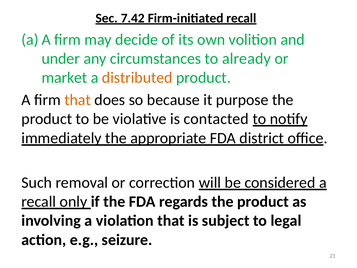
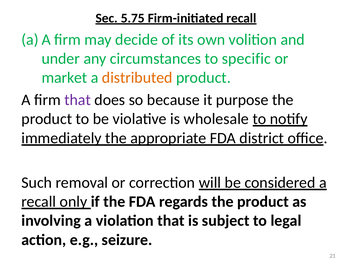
7.42: 7.42 -> 5.75
already: already -> specific
that at (78, 100) colour: orange -> purple
contacted: contacted -> wholesale
